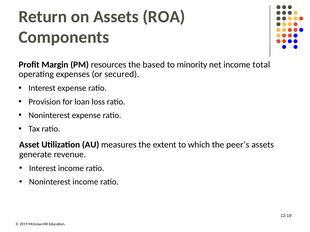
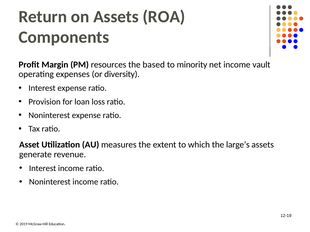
total: total -> vault
secured: secured -> diversity
peer’s: peer’s -> large’s
